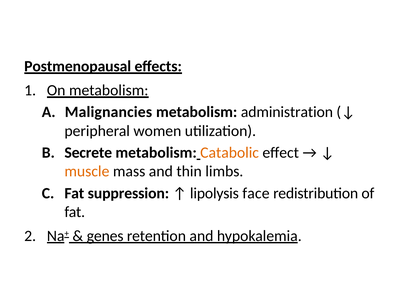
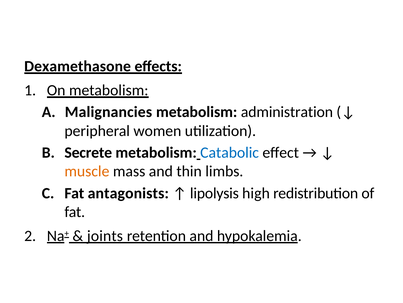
Postmenopausal: Postmenopausal -> Dexamethasone
Catabolic colour: orange -> blue
suppression: suppression -> antagonists
face: face -> high
genes: genes -> joints
